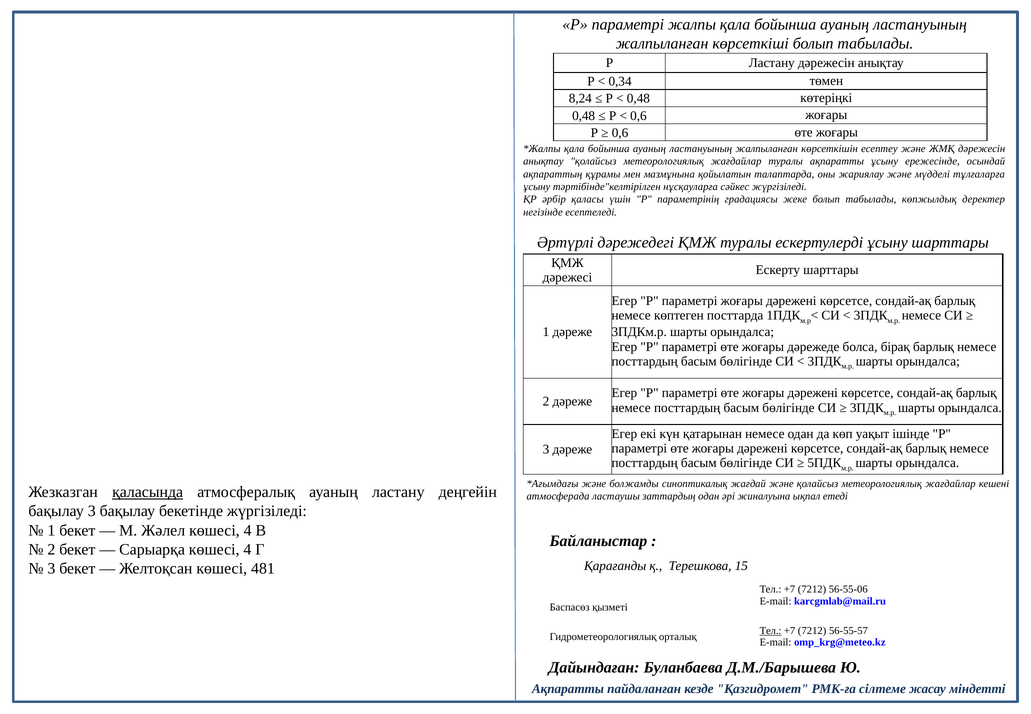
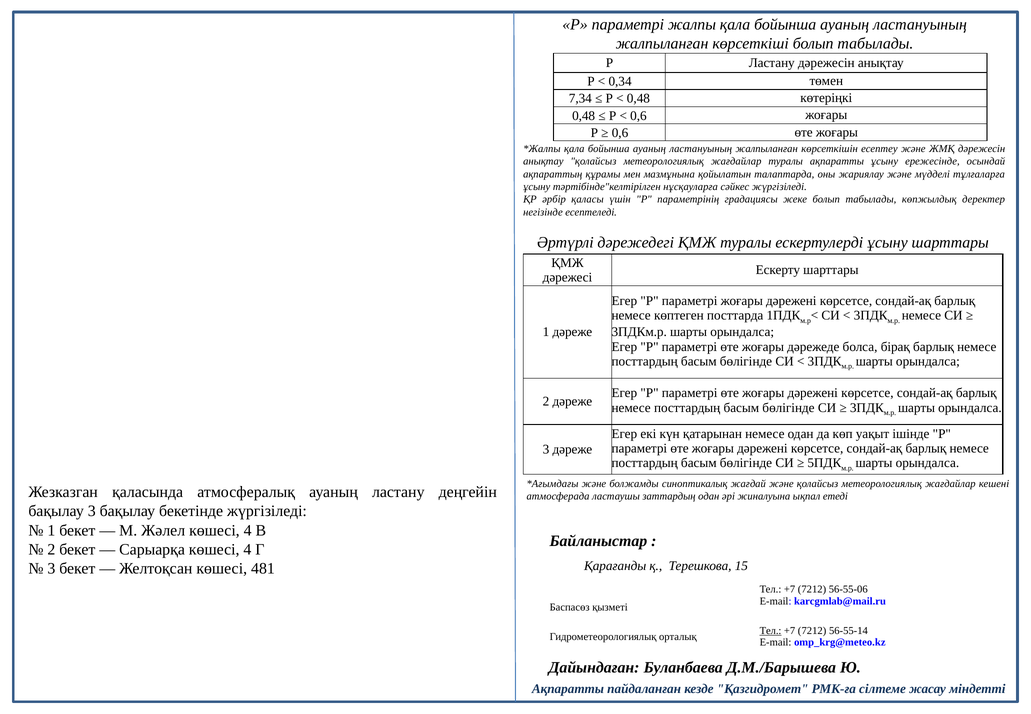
8,24: 8,24 -> 7,34
қаласында underline: present -> none
56-55-57: 56-55-57 -> 56-55-14
